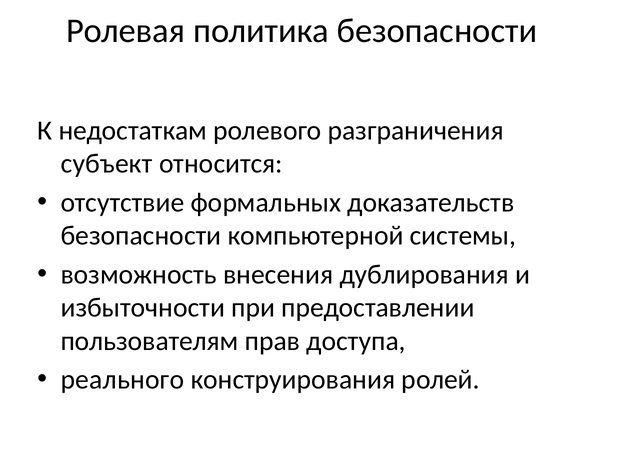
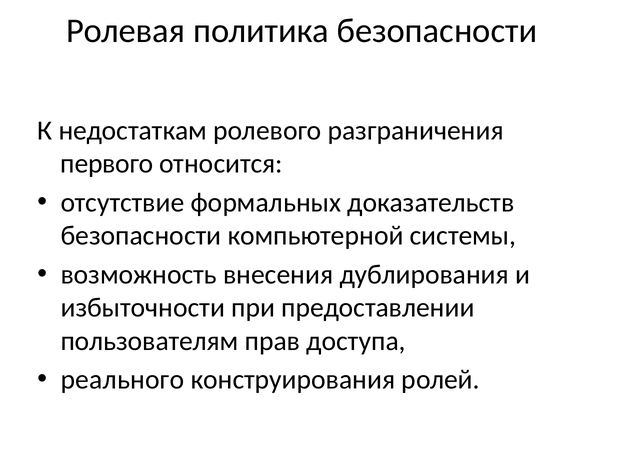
субъект: субъект -> первого
